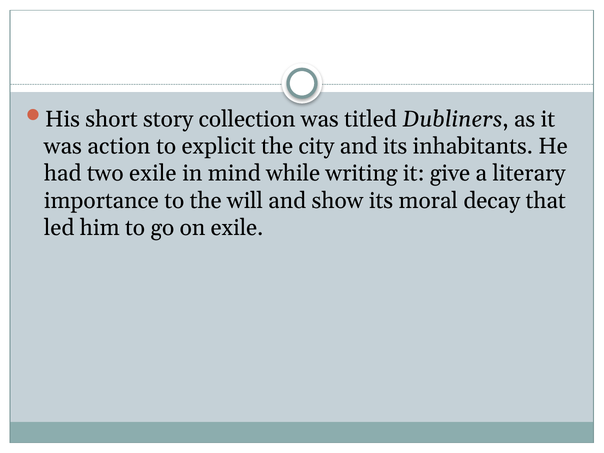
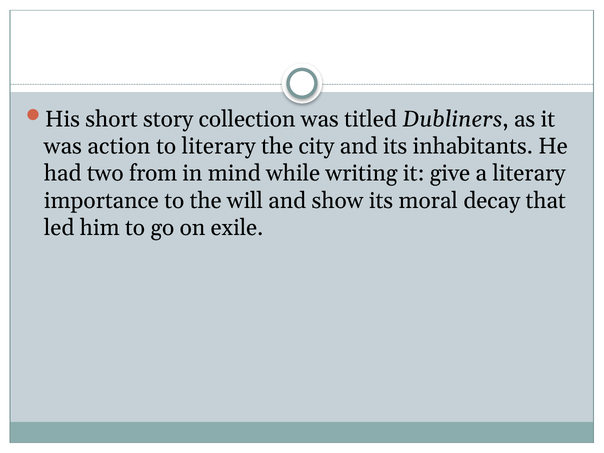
to explicit: explicit -> literary
two exile: exile -> from
